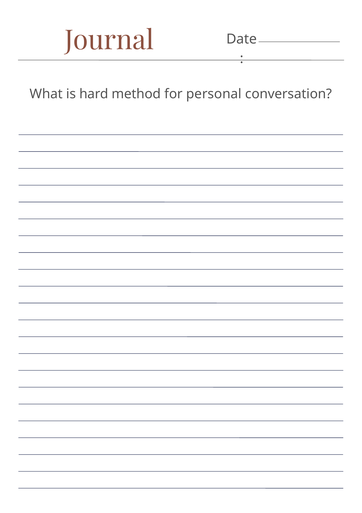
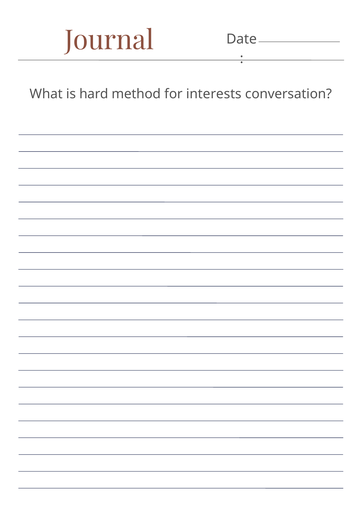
personal: personal -> interests
